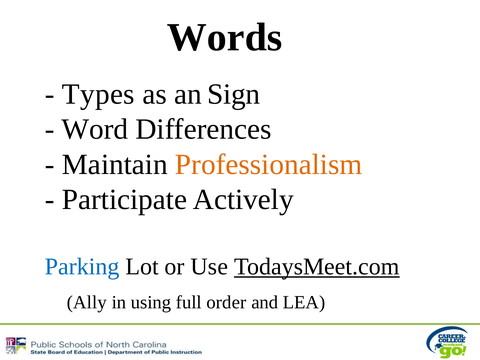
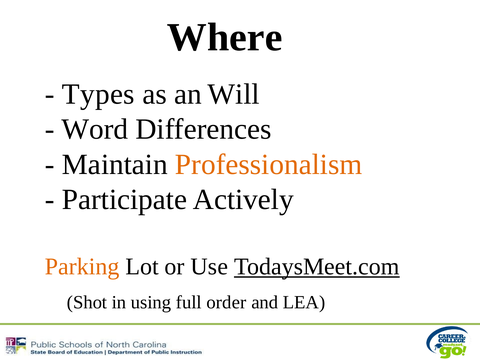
Words: Words -> Where
Sign: Sign -> Will
Parking colour: blue -> orange
Ally: Ally -> Shot
